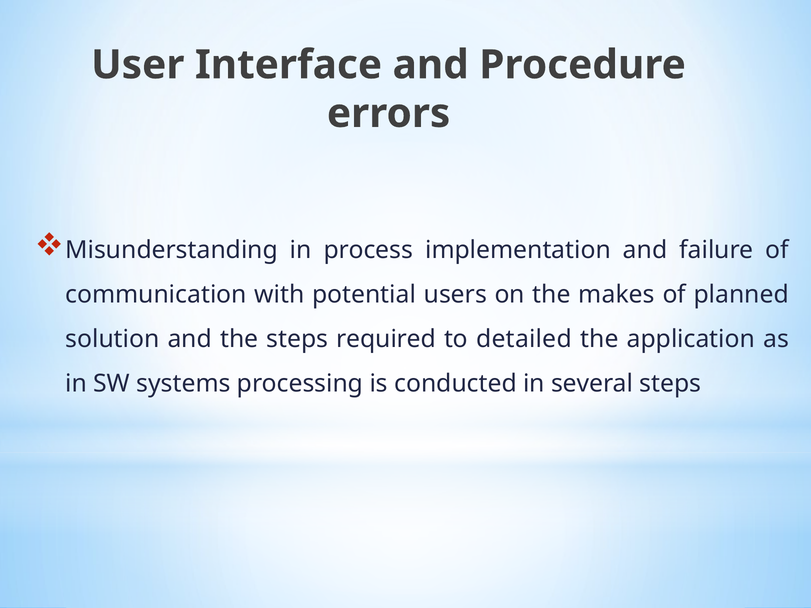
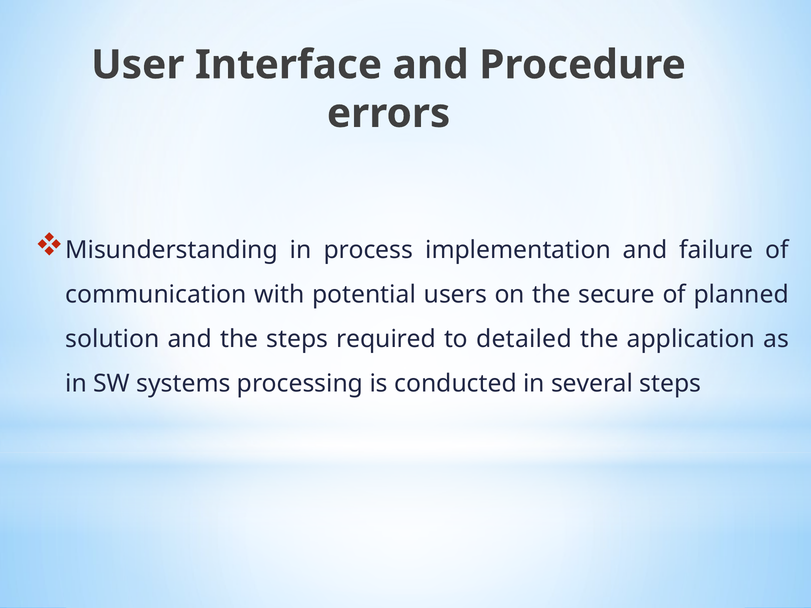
makes: makes -> secure
